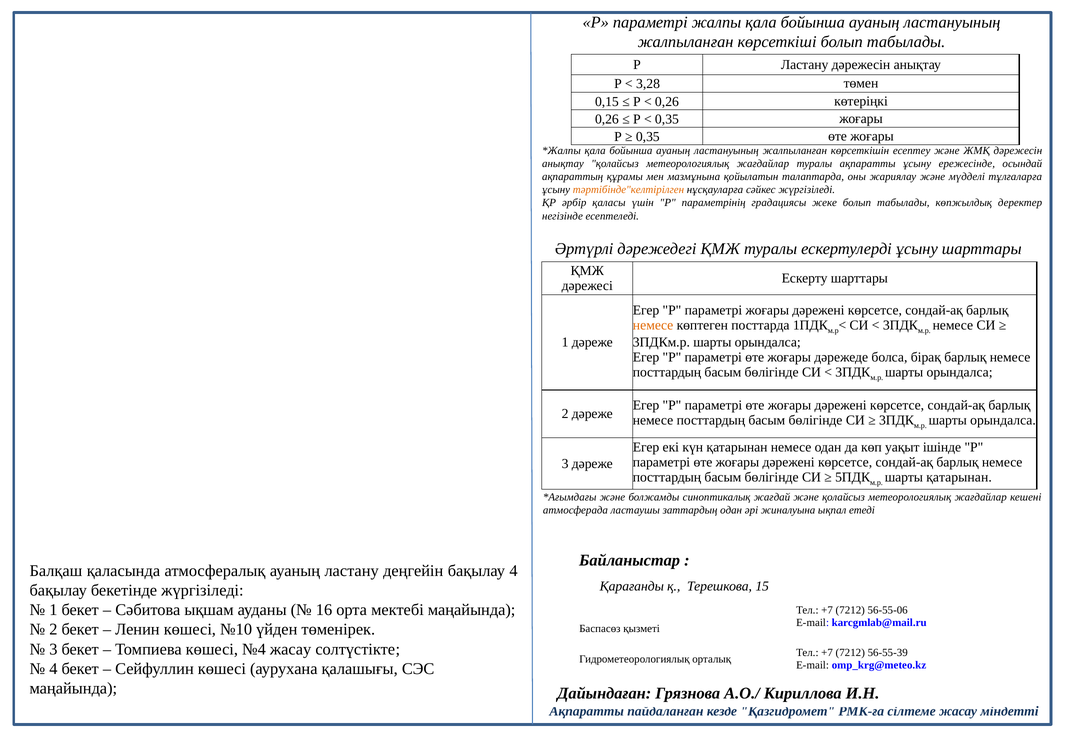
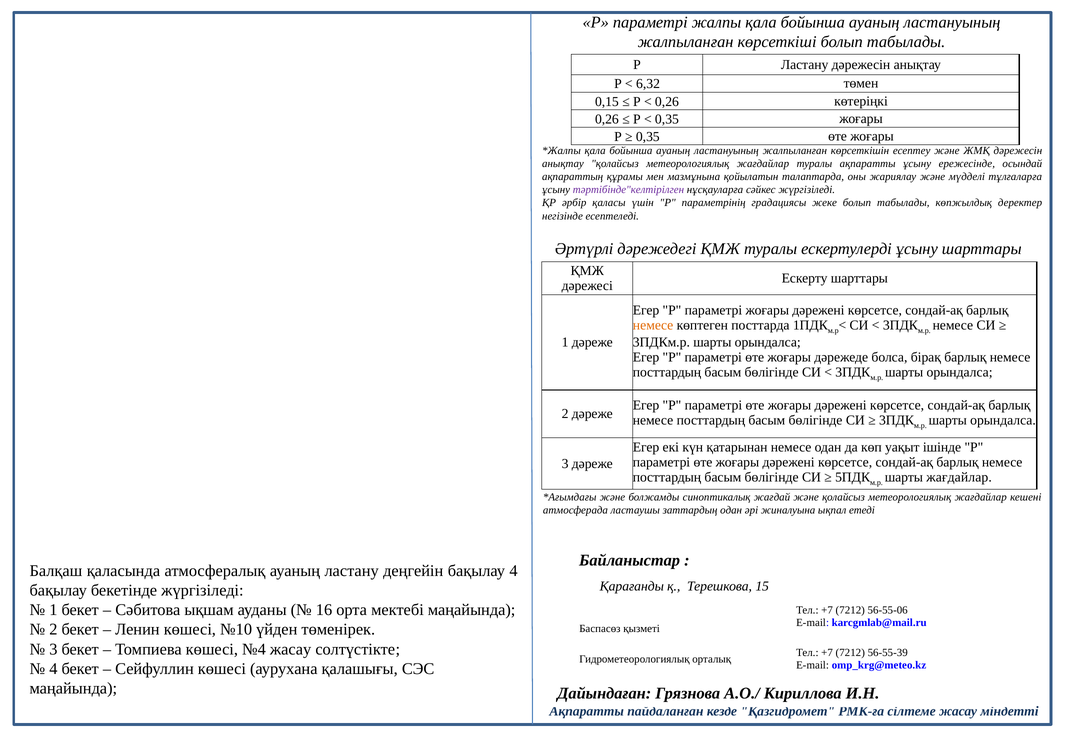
3,28: 3,28 -> 6,32
тәртібінде"келтірілген colour: orange -> purple
шарты қатарынан: қатарынан -> жағдайлар
